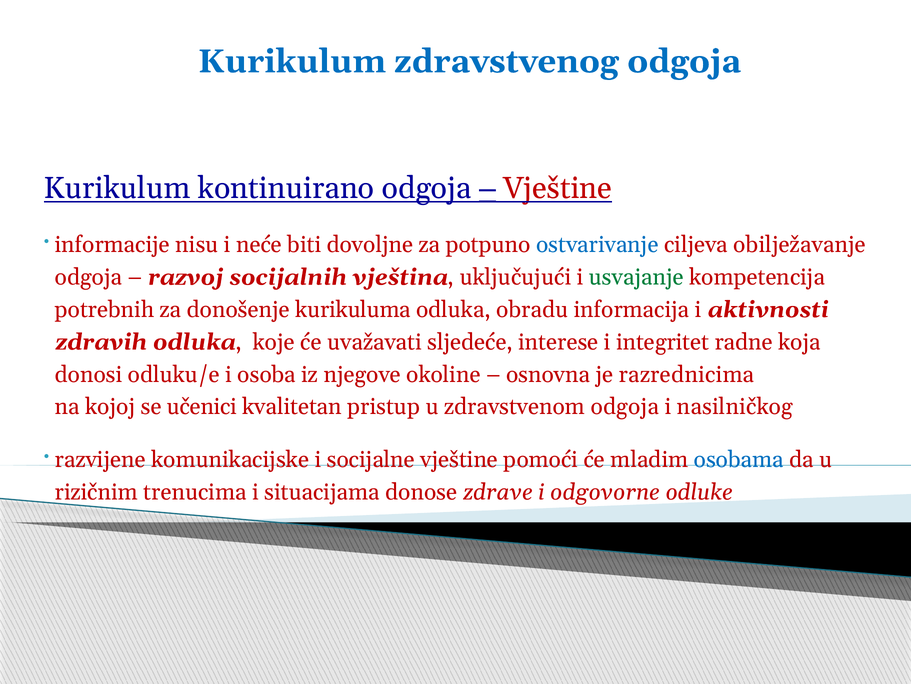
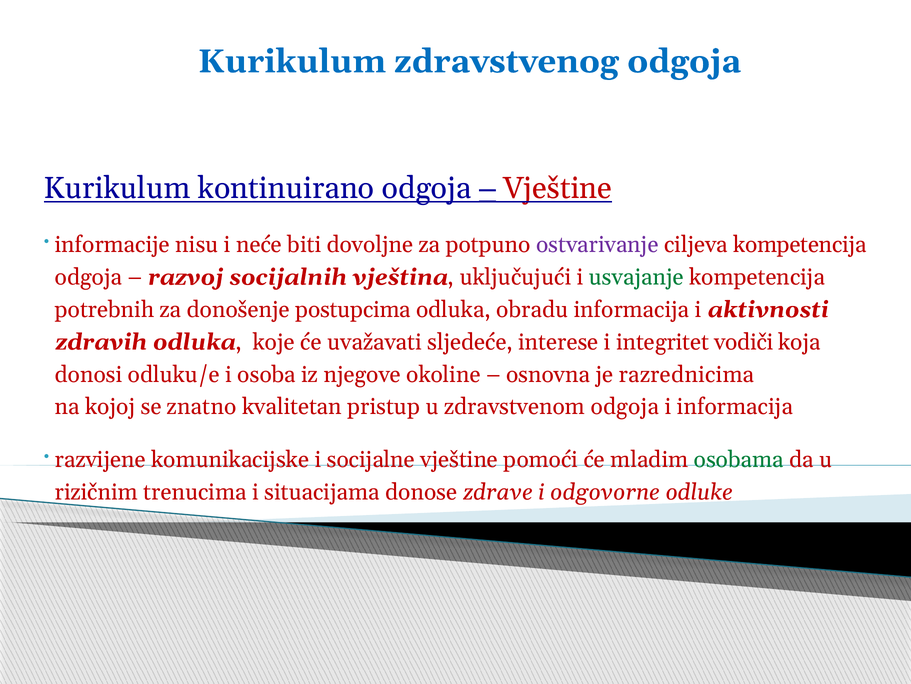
ostvarivanje colour: blue -> purple
ciljeva obilježavanje: obilježavanje -> kompetencija
kurikuluma: kurikuluma -> postupcima
radne: radne -> vodiči
učenici: učenici -> znatno
i nasilničkog: nasilničkog -> informacija
osobama colour: blue -> green
